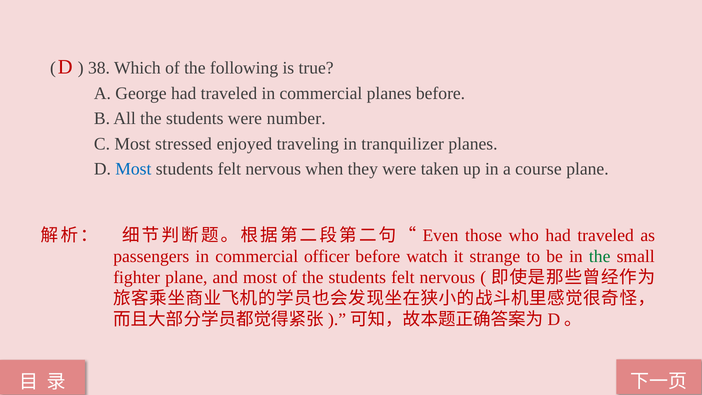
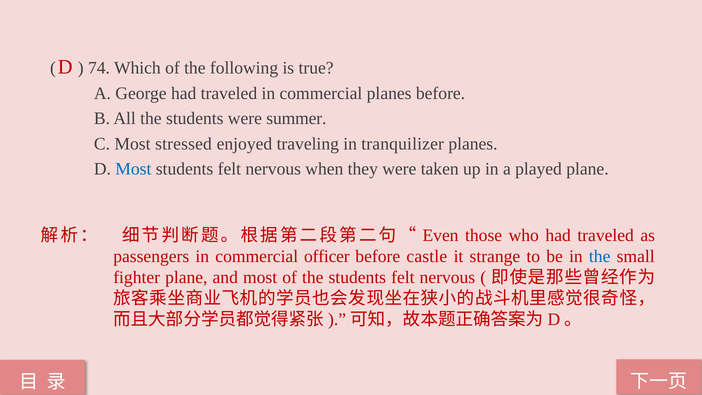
38: 38 -> 74
number: number -> summer
course: course -> played
watch: watch -> castle
the at (600, 256) colour: green -> blue
